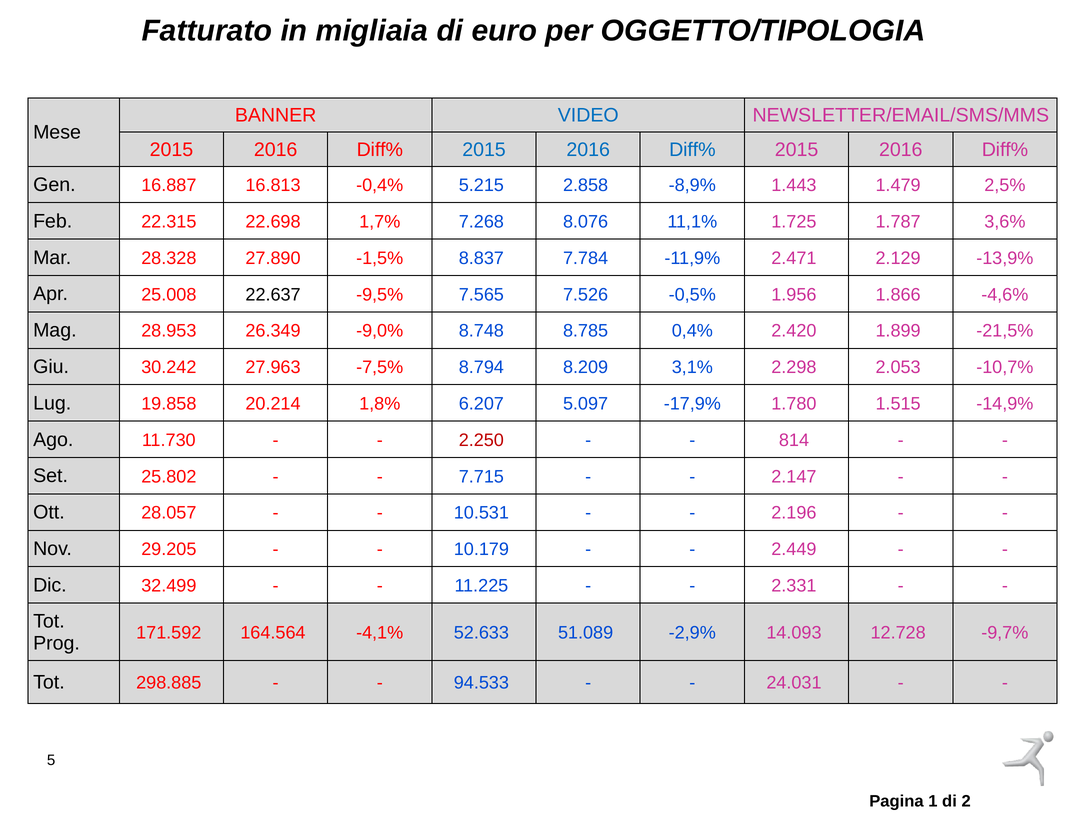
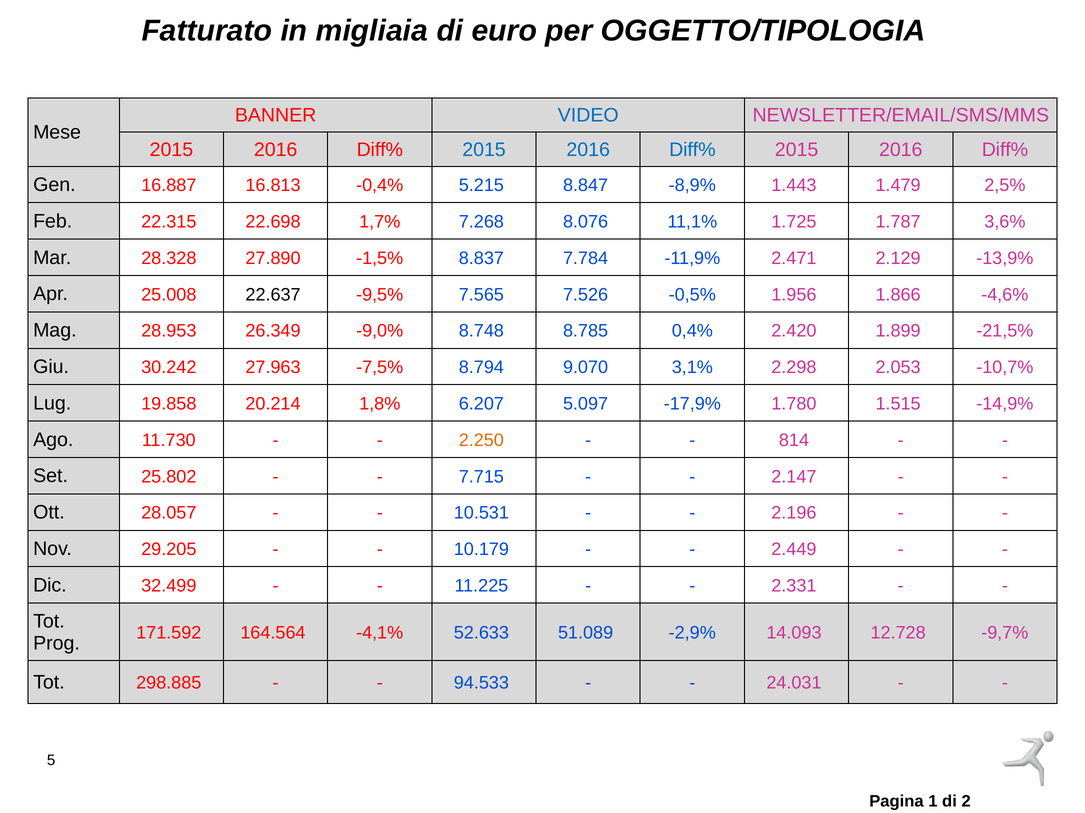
2.858: 2.858 -> 8.847
8.209: 8.209 -> 9.070
2.250 colour: red -> orange
